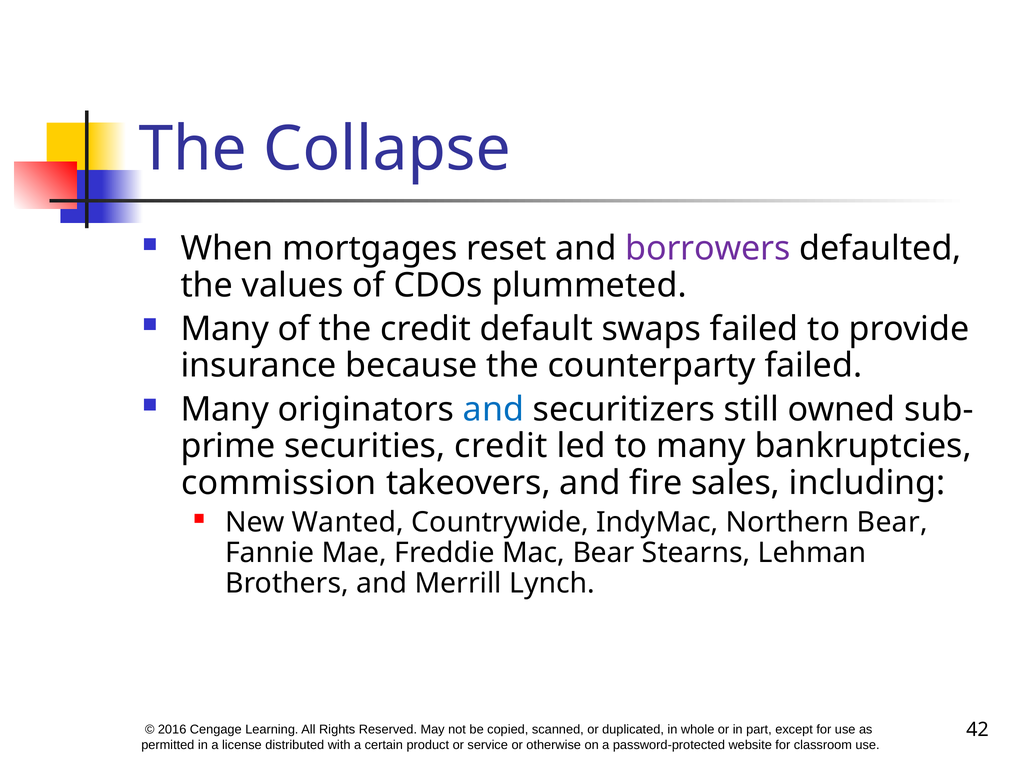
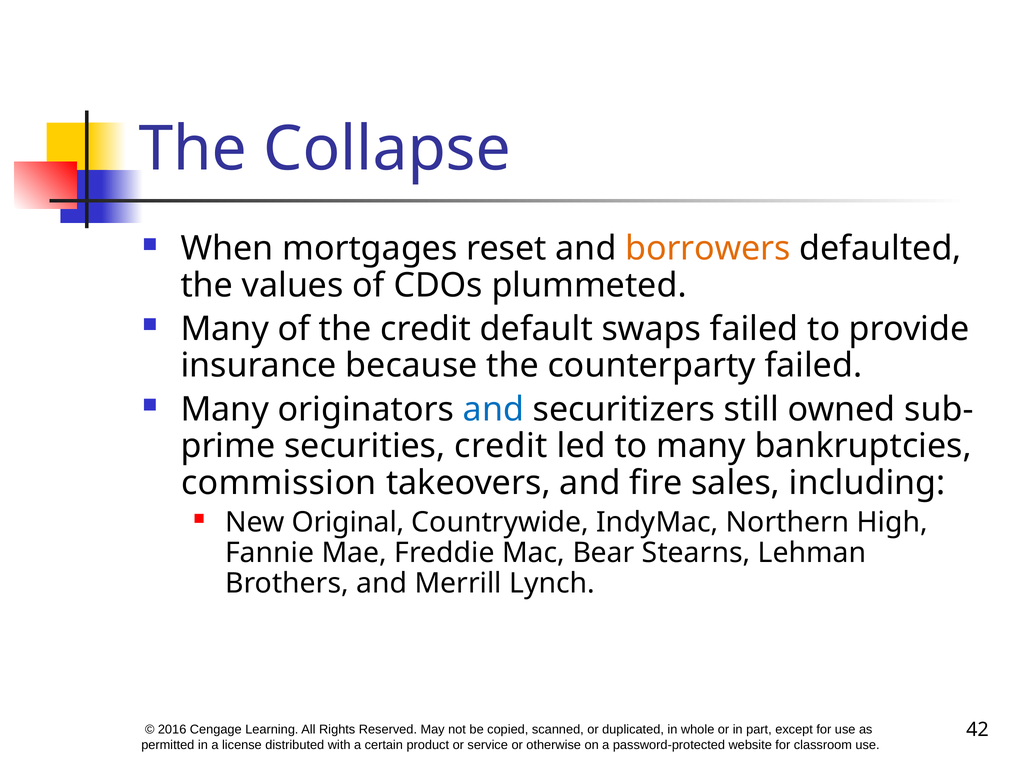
borrowers colour: purple -> orange
Wanted: Wanted -> Original
Northern Bear: Bear -> High
